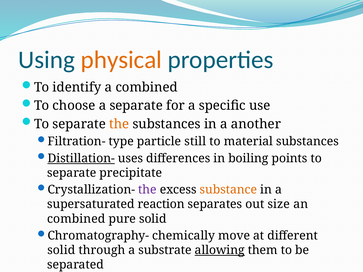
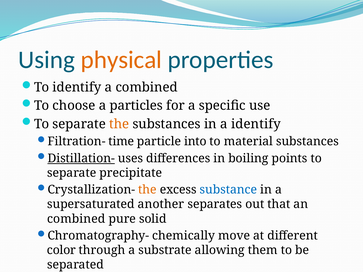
a separate: separate -> particles
a another: another -> identify
type: type -> time
still: still -> into
the at (147, 190) colour: purple -> orange
substance colour: orange -> blue
reaction: reaction -> another
size: size -> that
solid at (61, 250): solid -> color
allowing underline: present -> none
